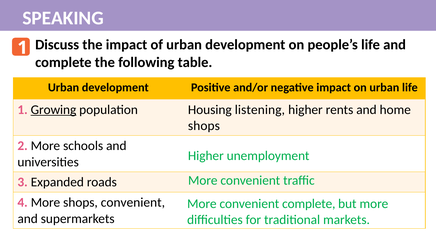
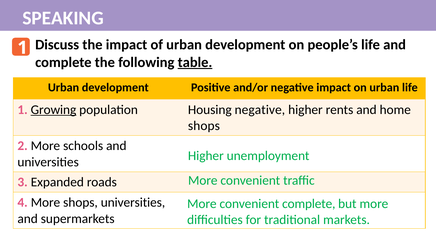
table underline: none -> present
Housing listening: listening -> negative
shops convenient: convenient -> universities
